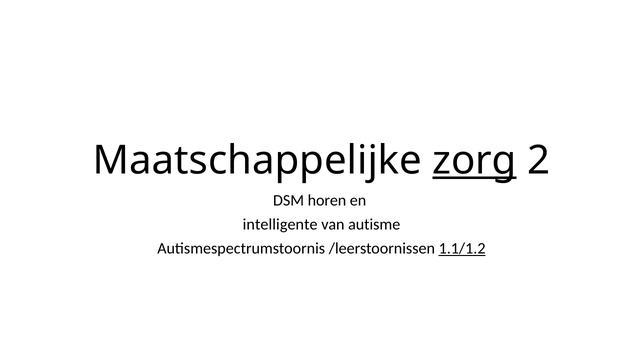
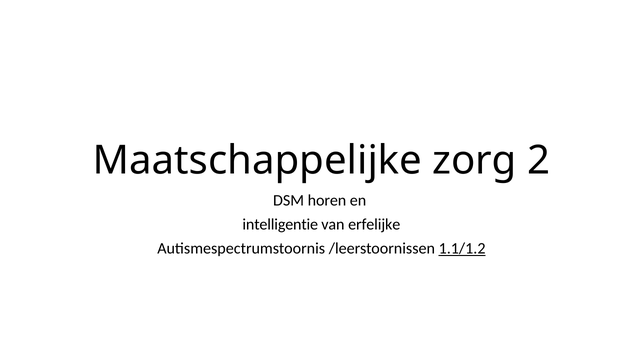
zorg underline: present -> none
intelligente: intelligente -> intelligentie
autisme: autisme -> erfelijke
